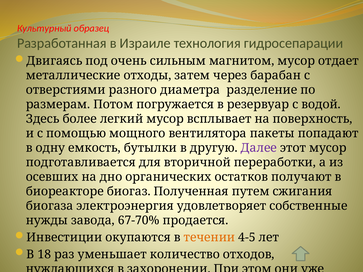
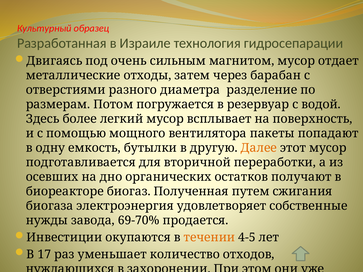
Далее colour: purple -> orange
67-70%: 67-70% -> 69-70%
18: 18 -> 17
